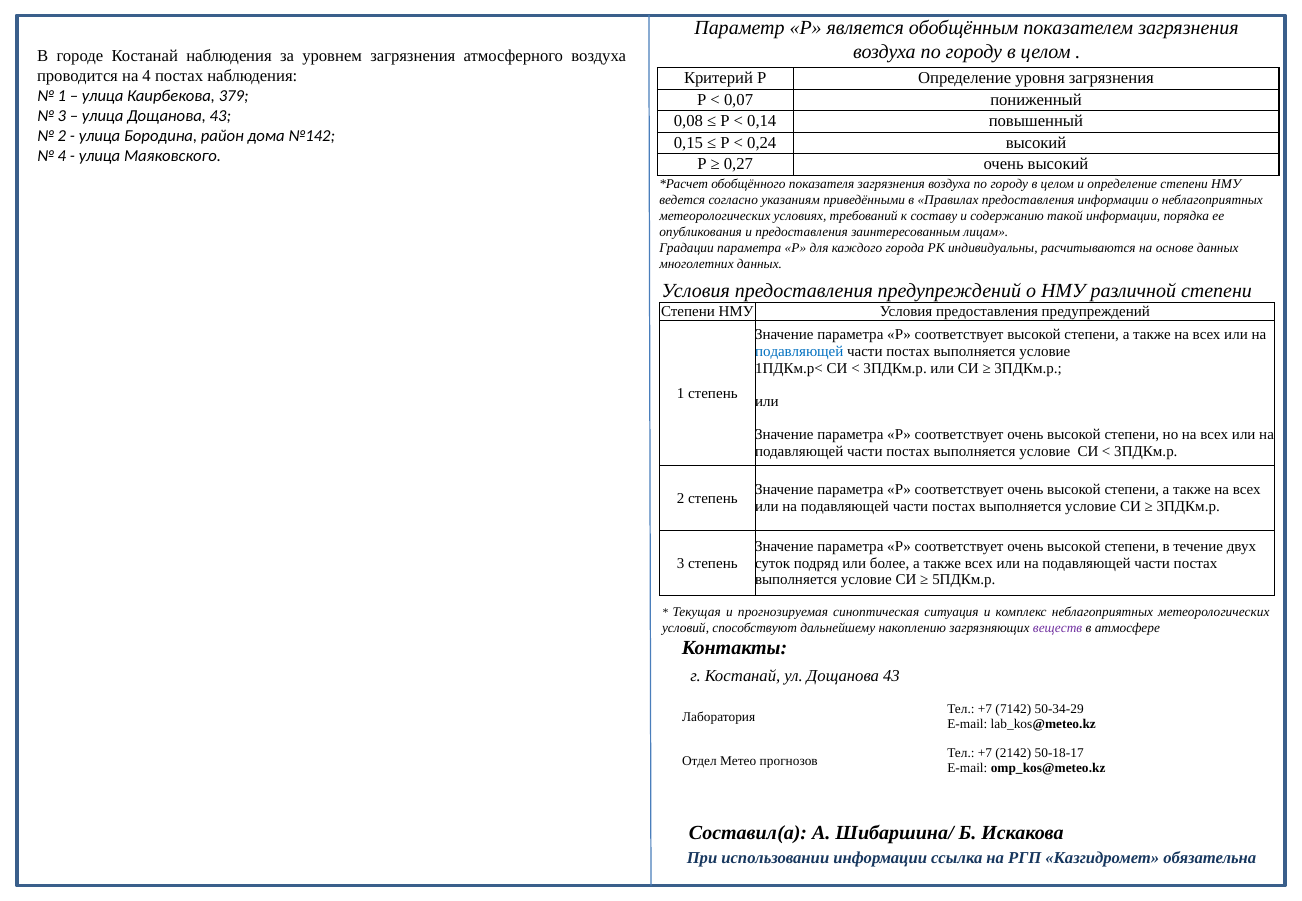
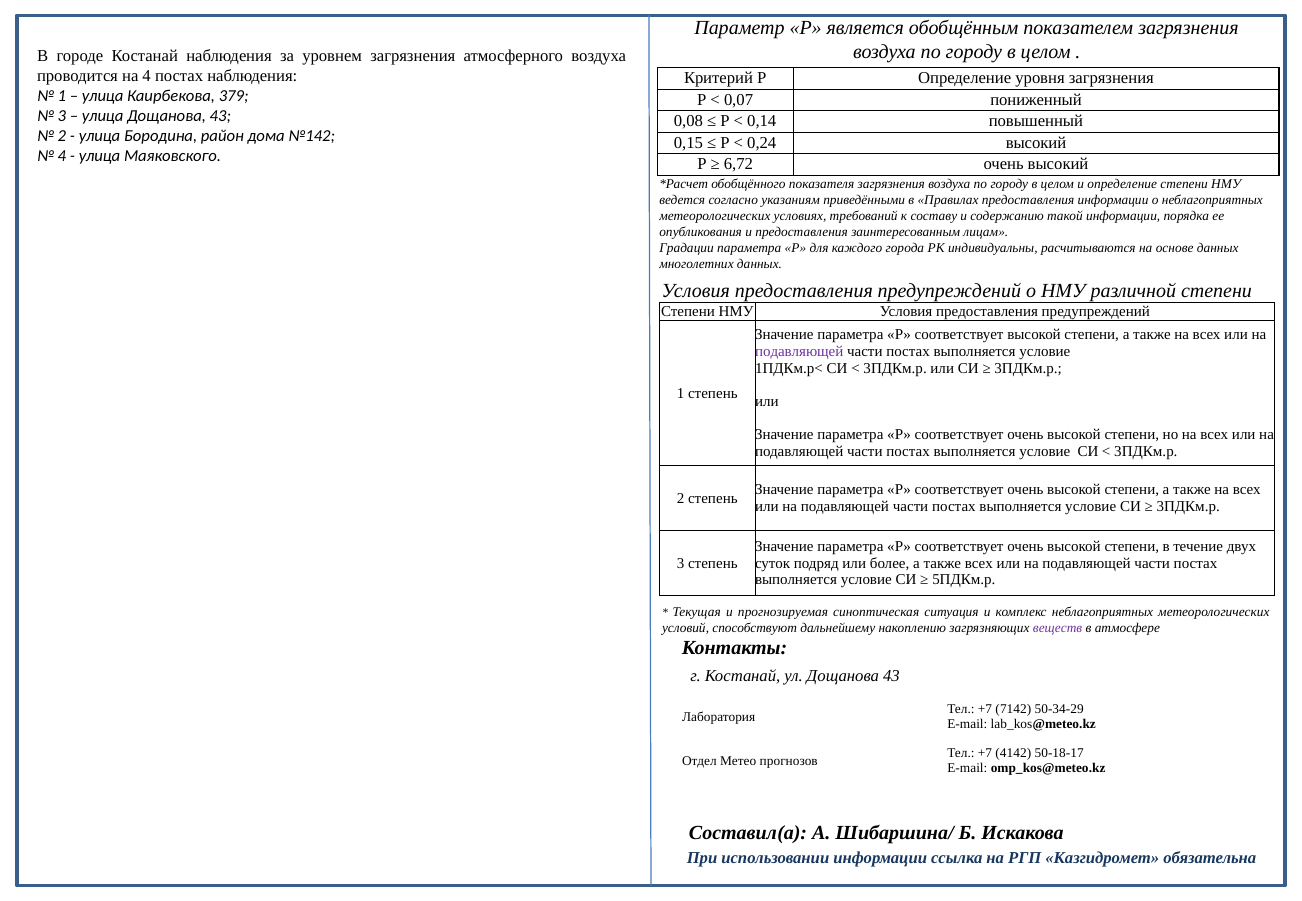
0,27: 0,27 -> 6,72
подавляющей at (799, 352) colour: blue -> purple
2142: 2142 -> 4142
